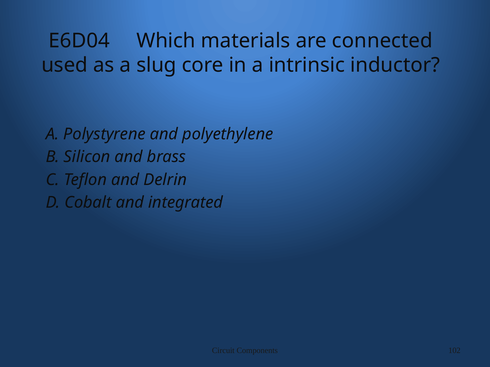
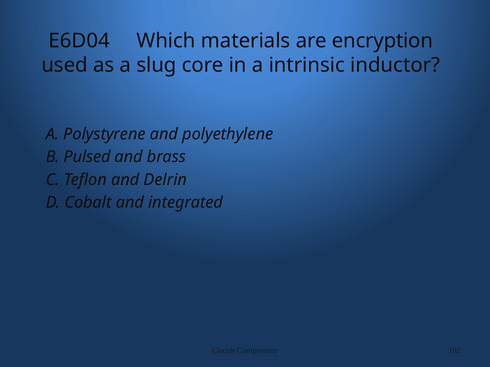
connected: connected -> encryption
Silicon: Silicon -> Pulsed
